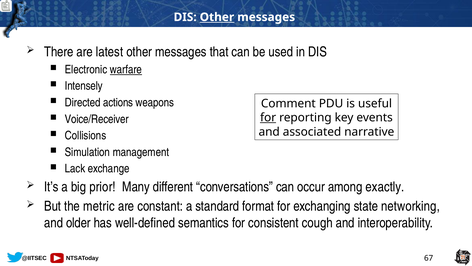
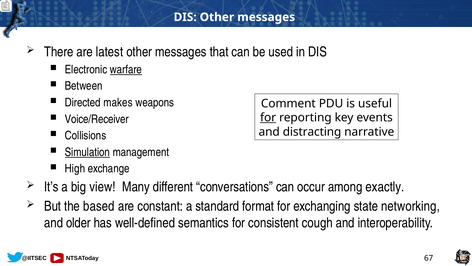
Other at (217, 17) underline: present -> none
Intensely: Intensely -> Between
actions: actions -> makes
associated: associated -> distracting
Simulation underline: none -> present
Lack: Lack -> High
prior: prior -> view
metric: metric -> based
